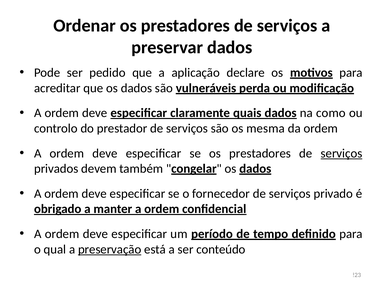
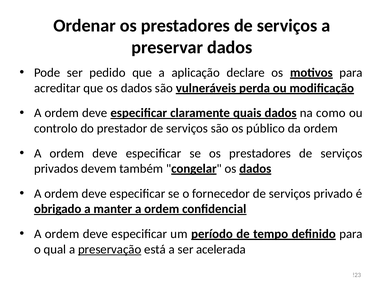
mesma: mesma -> público
serviços at (341, 153) underline: present -> none
conteúdo: conteúdo -> acelerada
